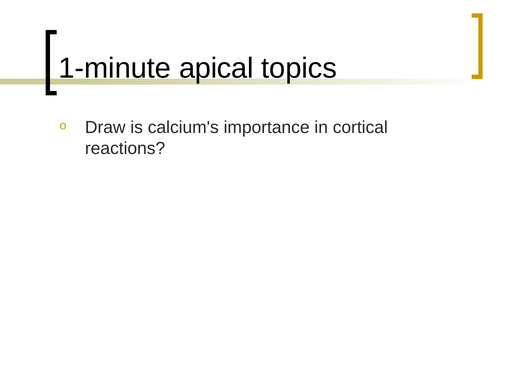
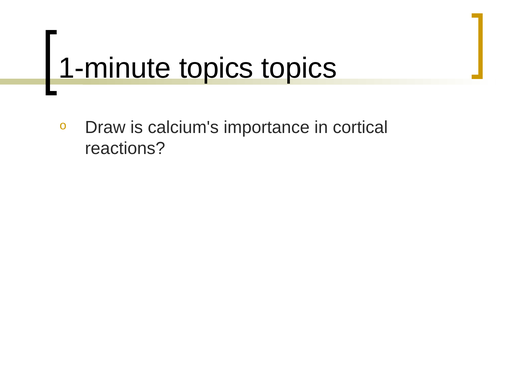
1-minute apical: apical -> topics
